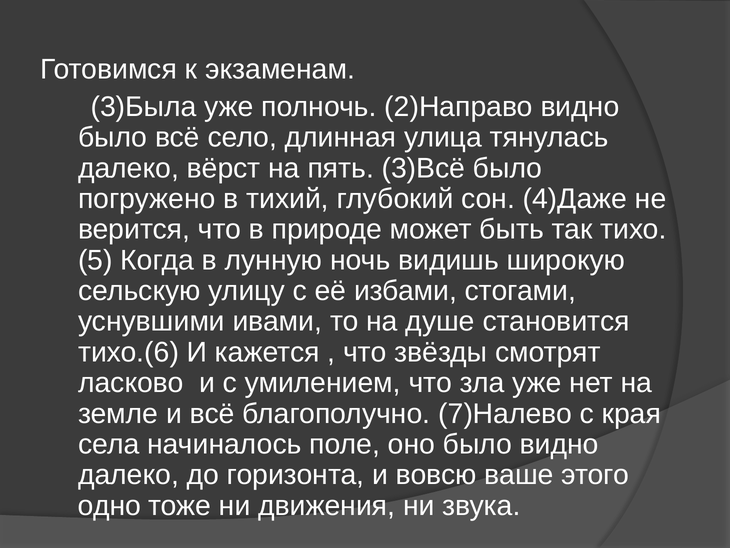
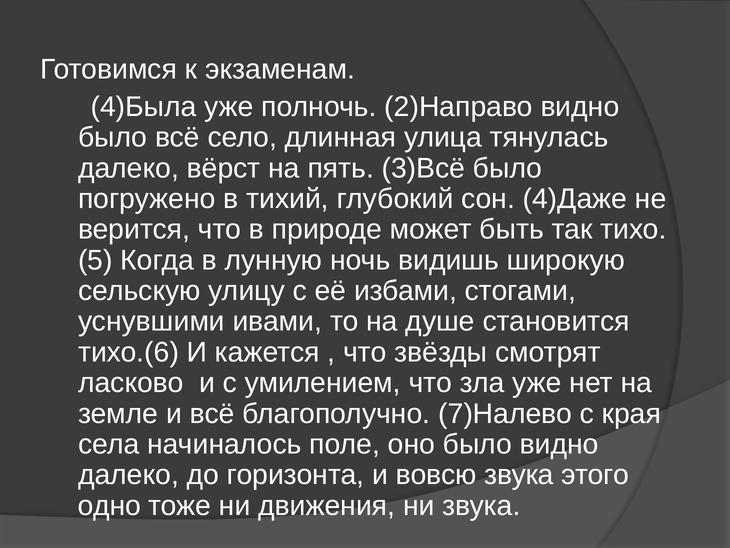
3)Была: 3)Была -> 4)Была
вовсю ваше: ваше -> звука
